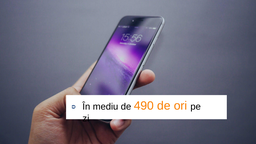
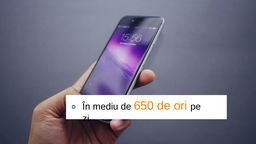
490: 490 -> 650
